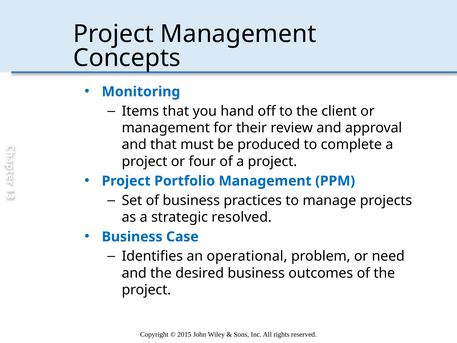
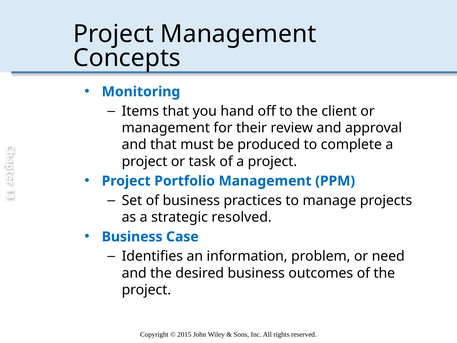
four: four -> task
operational: operational -> information
